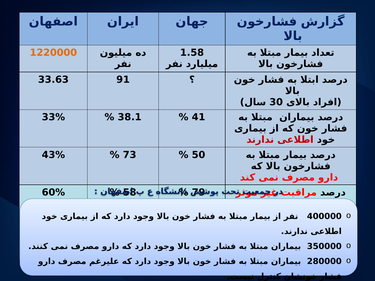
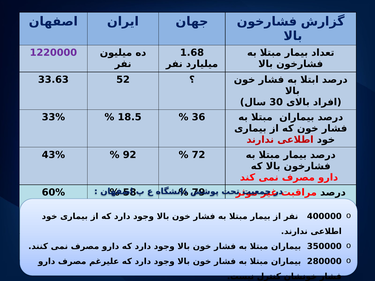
1220000 colour: orange -> purple
1.58: 1.58 -> 1.68
91: 91 -> 52
38.1: 38.1 -> 18.5
41: 41 -> 36
73: 73 -> 92
50: 50 -> 72
